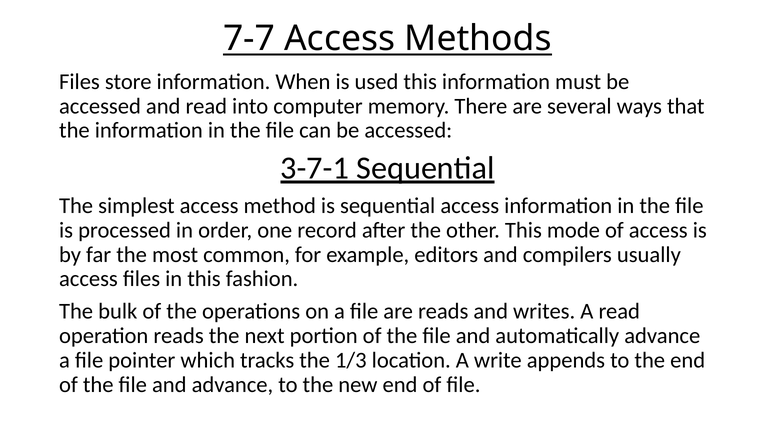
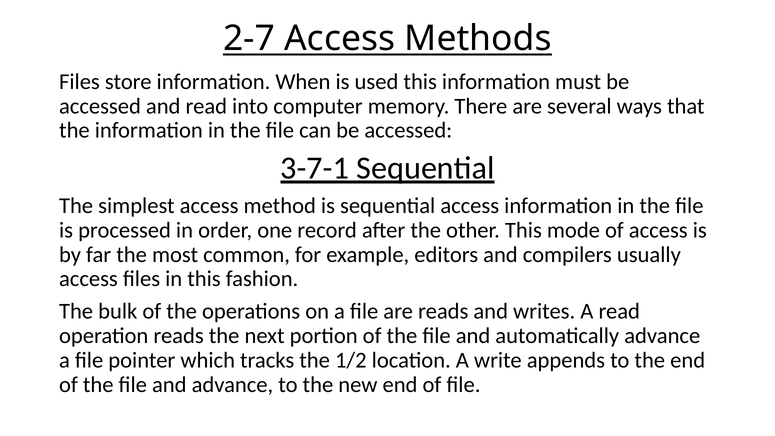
7-7: 7-7 -> 2-7
1/3: 1/3 -> 1/2
